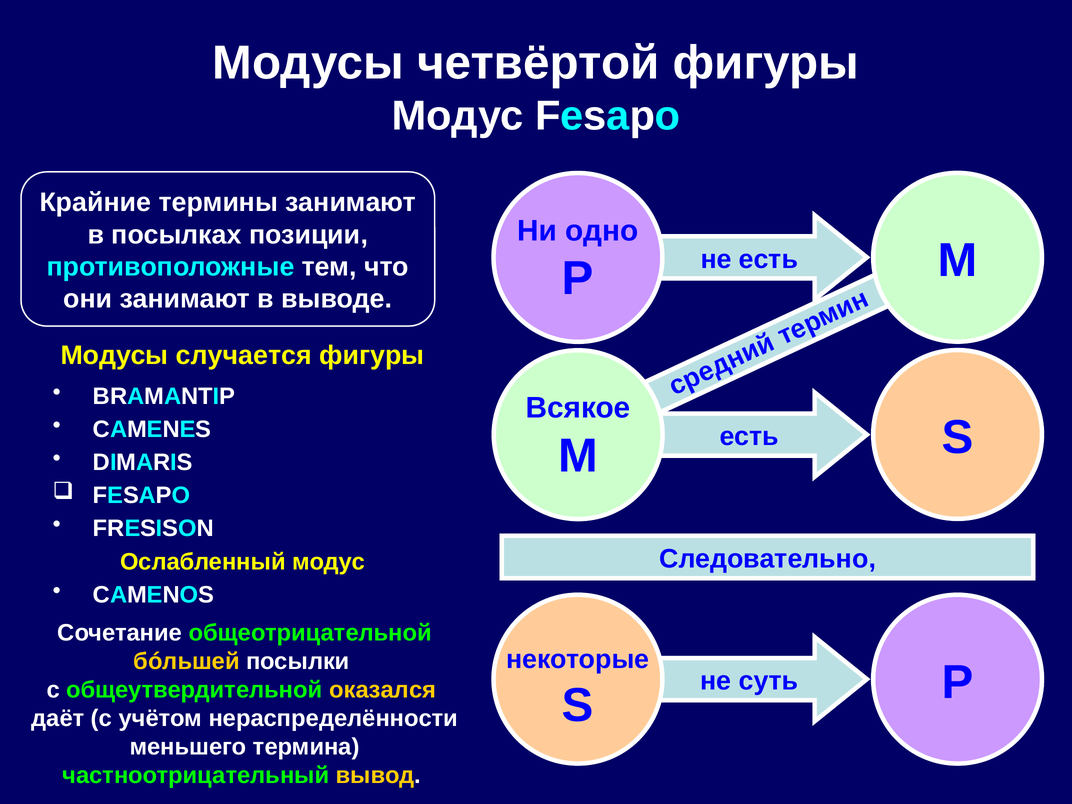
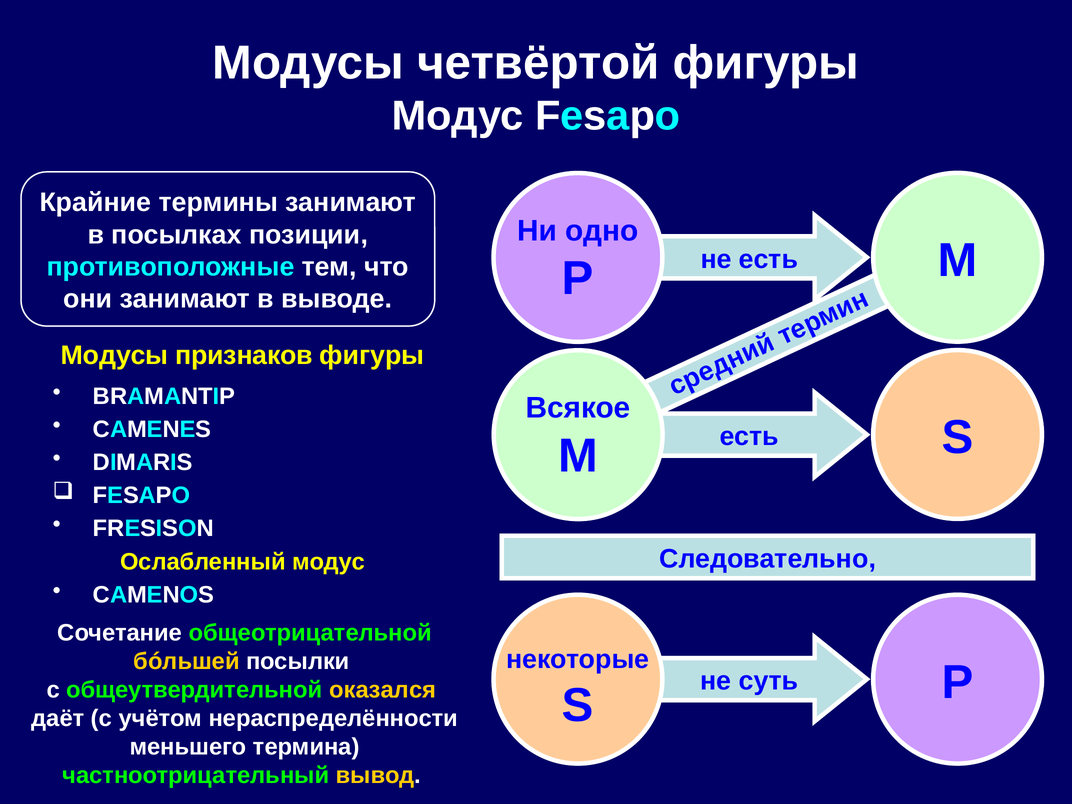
случается: случается -> признаков
